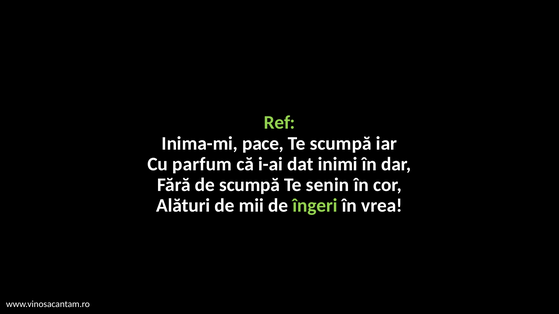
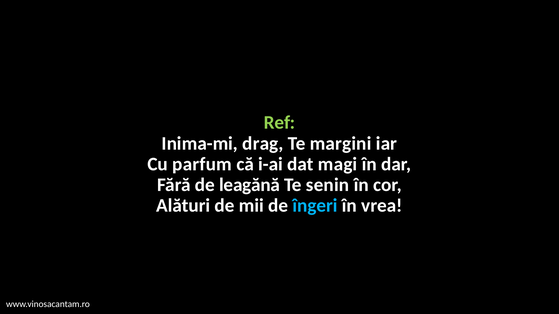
pace: pace -> drag
Te scumpă: scumpă -> margini
inimi: inimi -> magi
de scumpă: scumpă -> leagănă
îngeri colour: light green -> light blue
